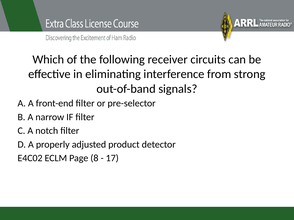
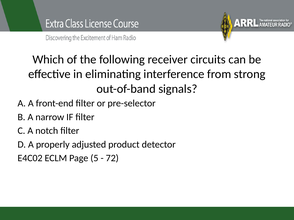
8: 8 -> 5
17: 17 -> 72
